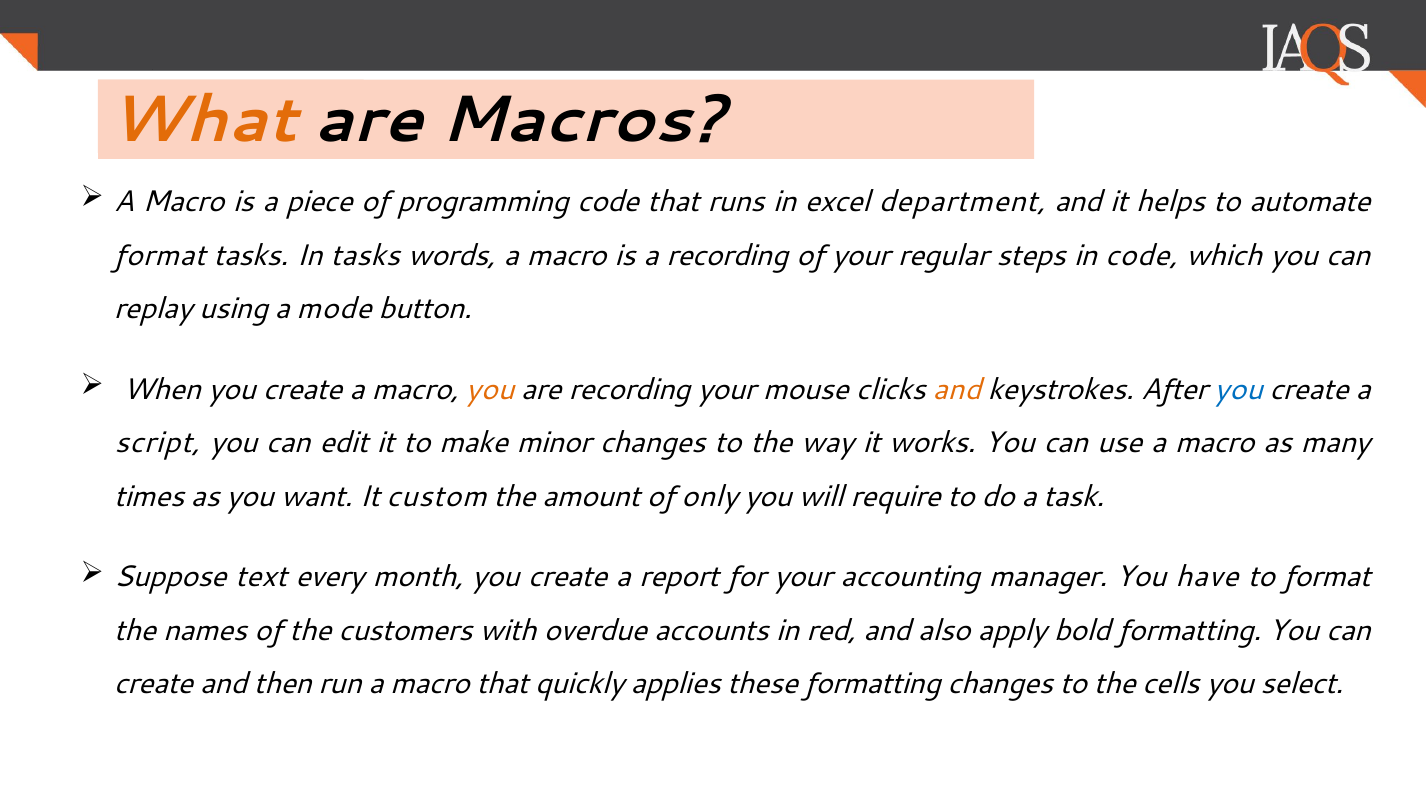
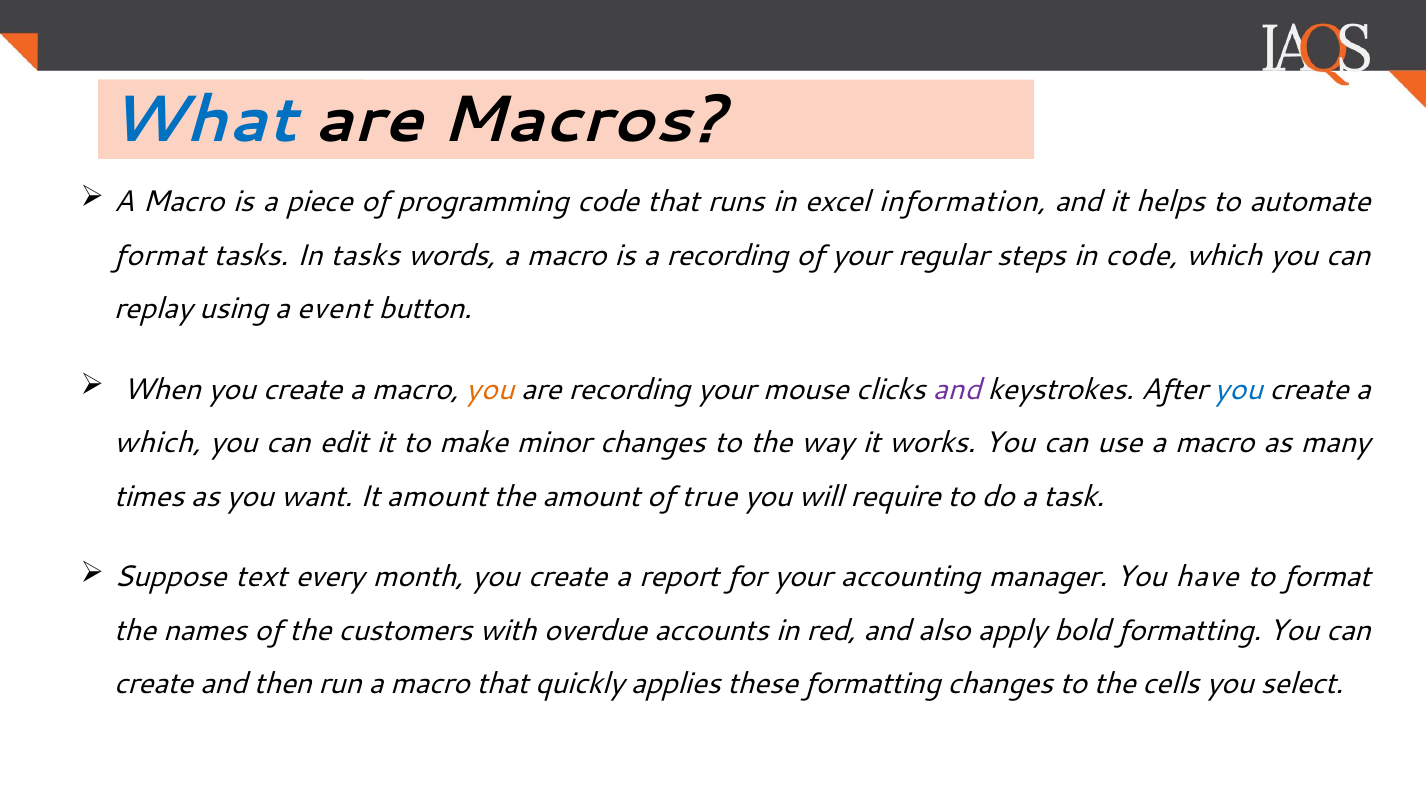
What colour: orange -> blue
department: department -> information
mode: mode -> event
and at (957, 390) colour: orange -> purple
script at (157, 443): script -> which
It custom: custom -> amount
only: only -> true
